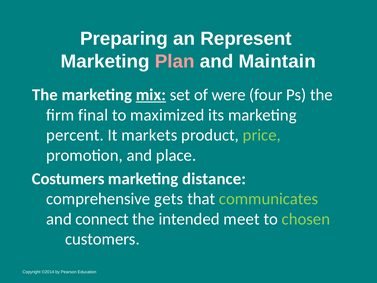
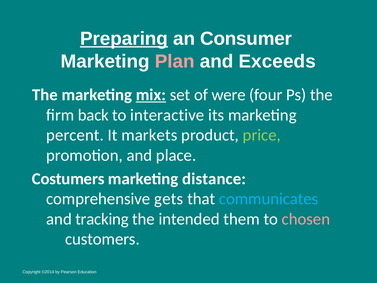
Preparing underline: none -> present
Represent: Represent -> Consumer
Maintain: Maintain -> Exceeds
final: final -> back
maximized: maximized -> interactive
communicates colour: light green -> light blue
connect: connect -> tracking
meet: meet -> them
chosen colour: light green -> pink
